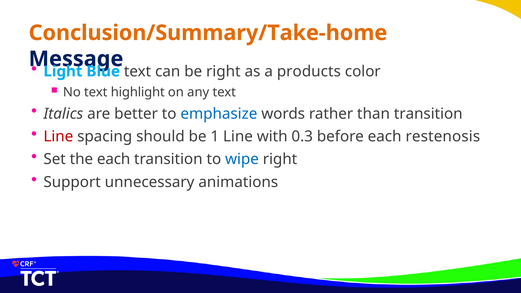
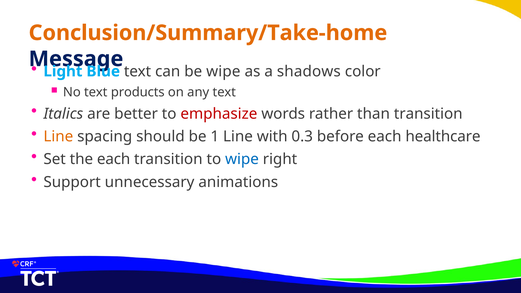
be right: right -> wipe
products: products -> shadows
highlight: highlight -> products
emphasize colour: blue -> red
Line at (58, 137) colour: red -> orange
restenosis: restenosis -> healthcare
